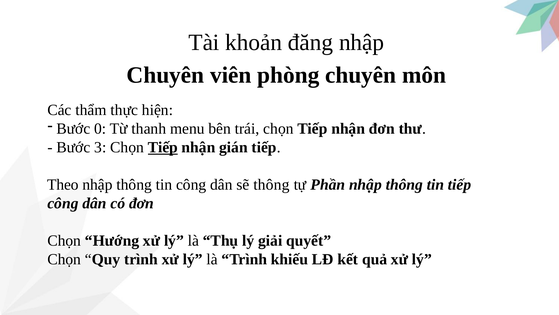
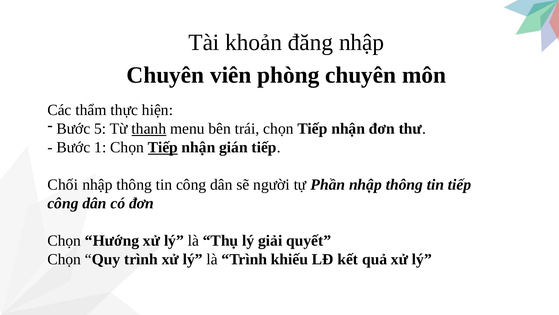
0: 0 -> 5
thanh underline: none -> present
3: 3 -> 1
Theo: Theo -> Chối
sẽ thông: thông -> người
